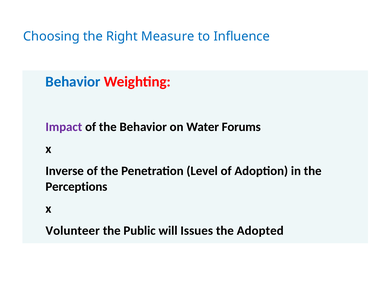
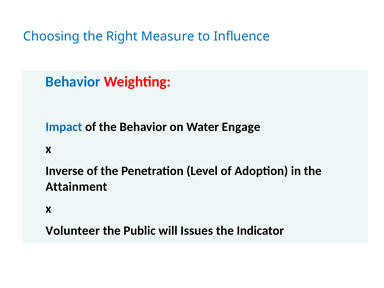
Impact colour: purple -> blue
Forums: Forums -> Engage
Perceptions: Perceptions -> Attainment
Adopted: Adopted -> Indicator
